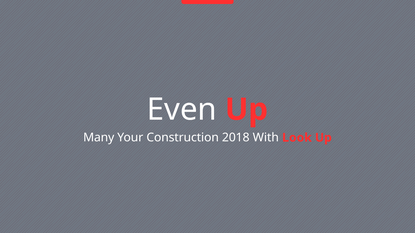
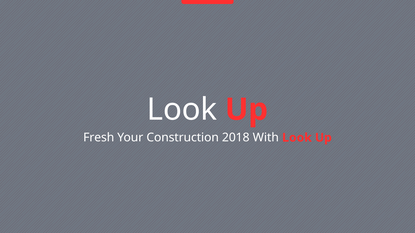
Even at (182, 110): Even -> Look
Many: Many -> Fresh
